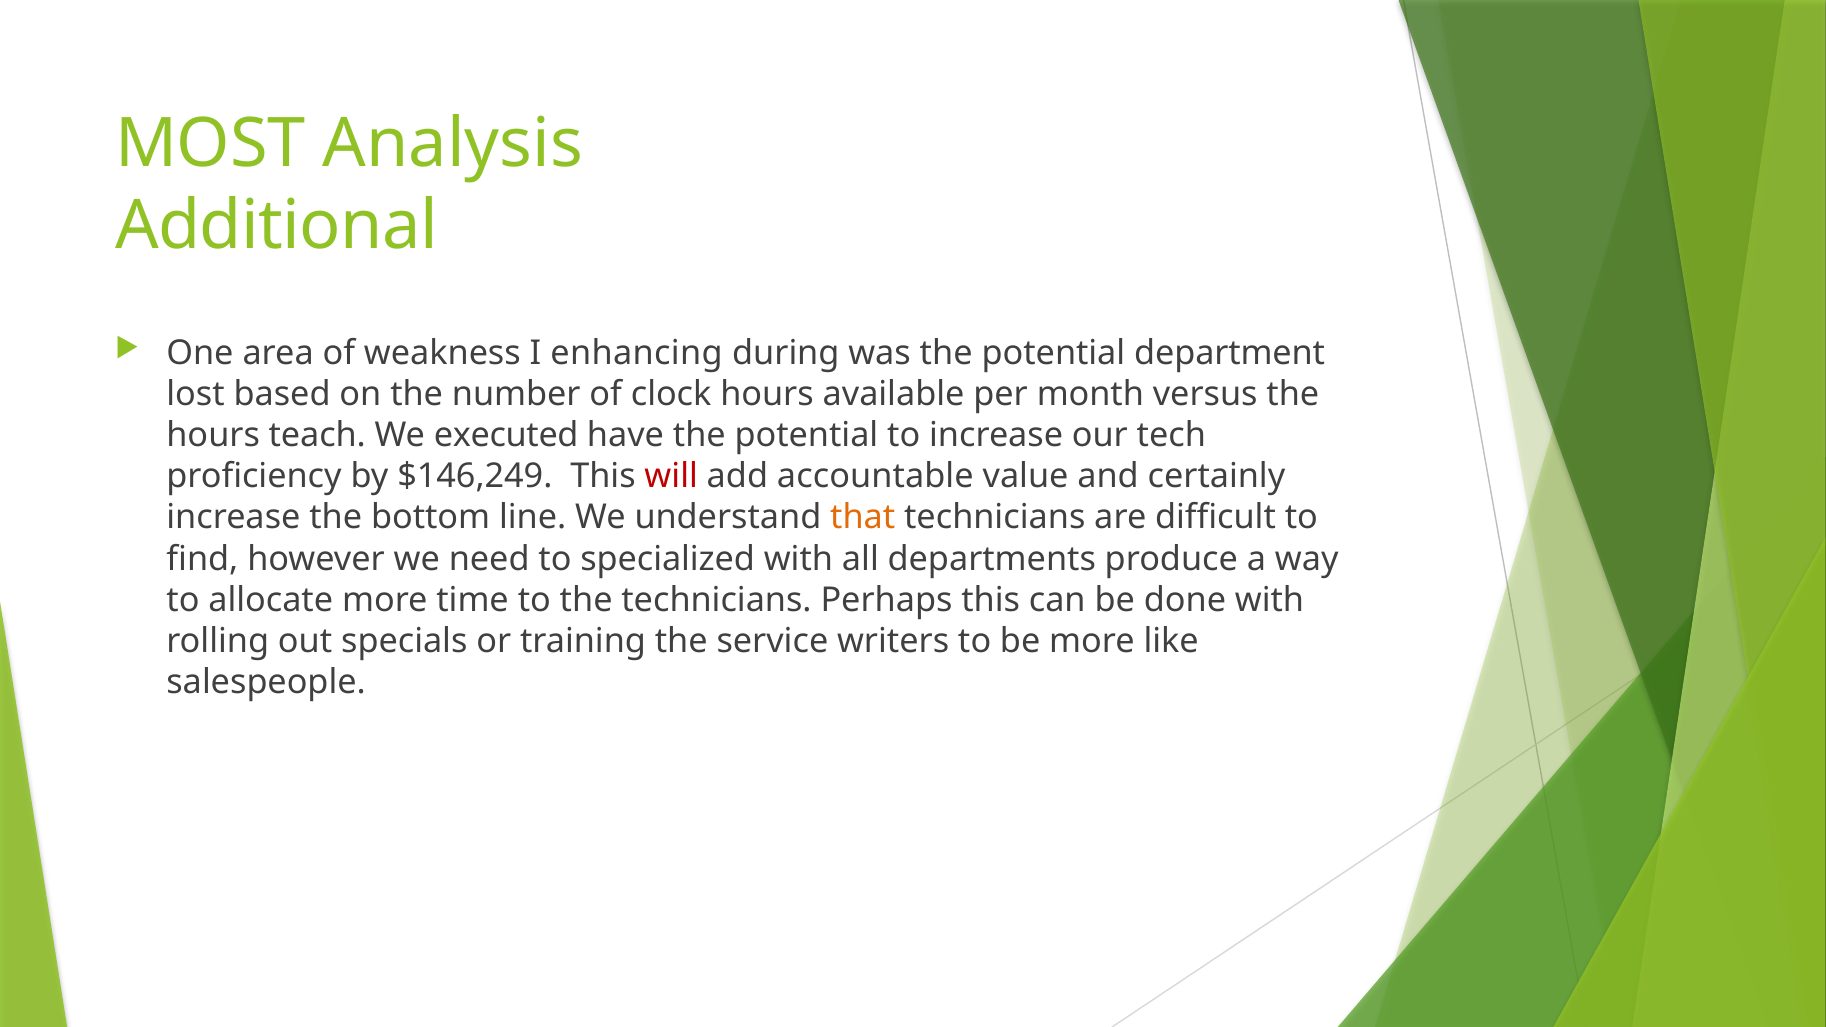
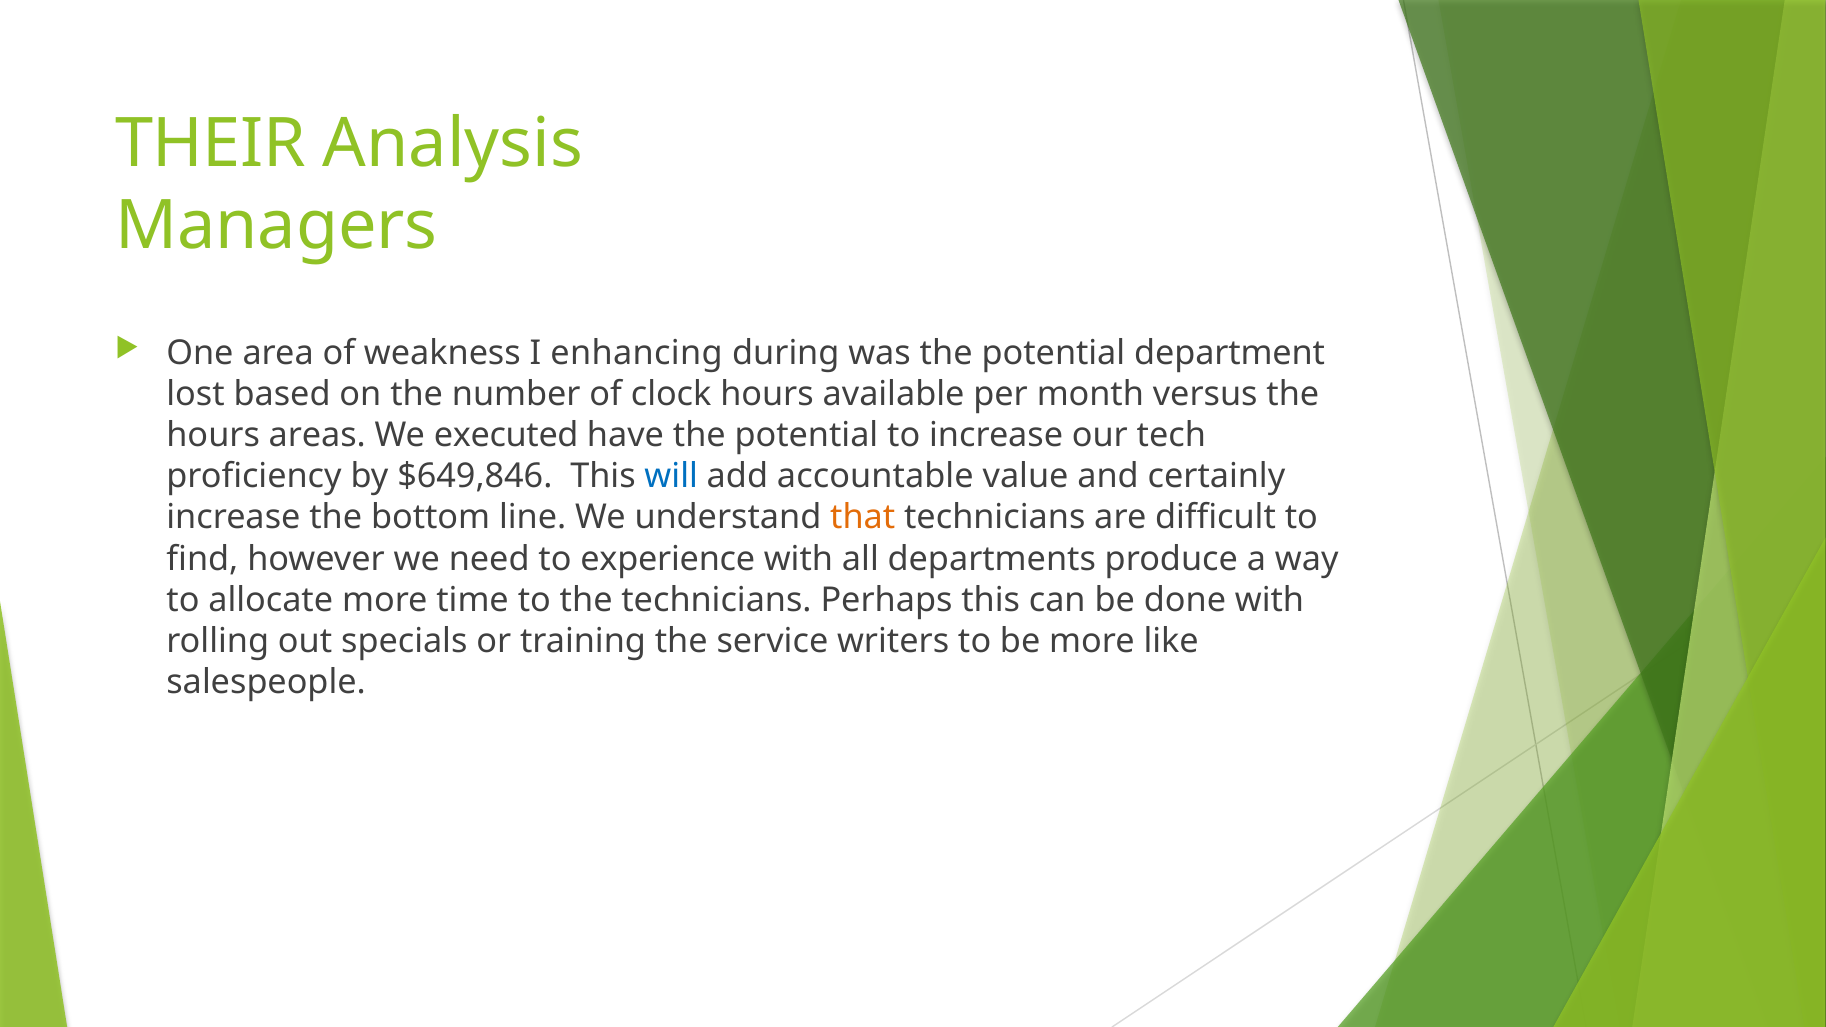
MOST: MOST -> THEIR
Additional: Additional -> Managers
teach: teach -> areas
$146,249: $146,249 -> $649,846
will colour: red -> blue
specialized: specialized -> experience
